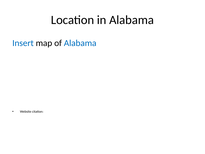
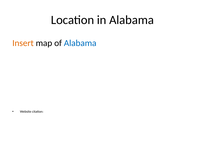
Insert colour: blue -> orange
